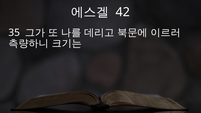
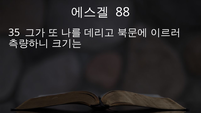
42: 42 -> 88
